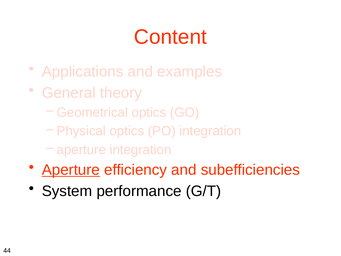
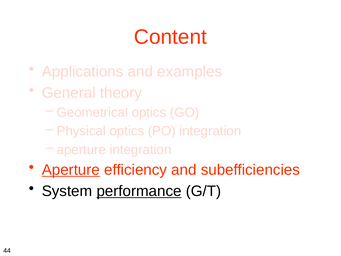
performance underline: none -> present
